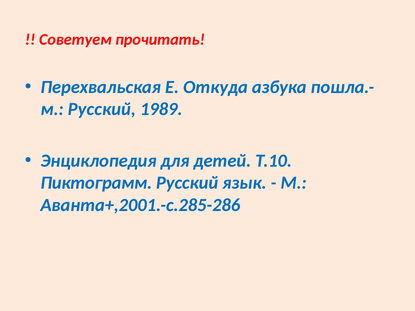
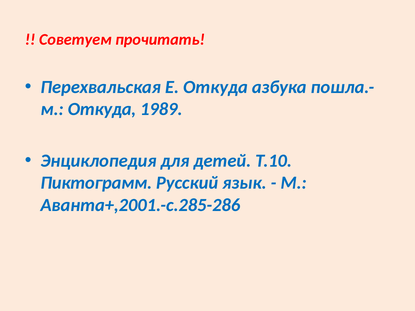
м Русский: Русский -> Откуда
